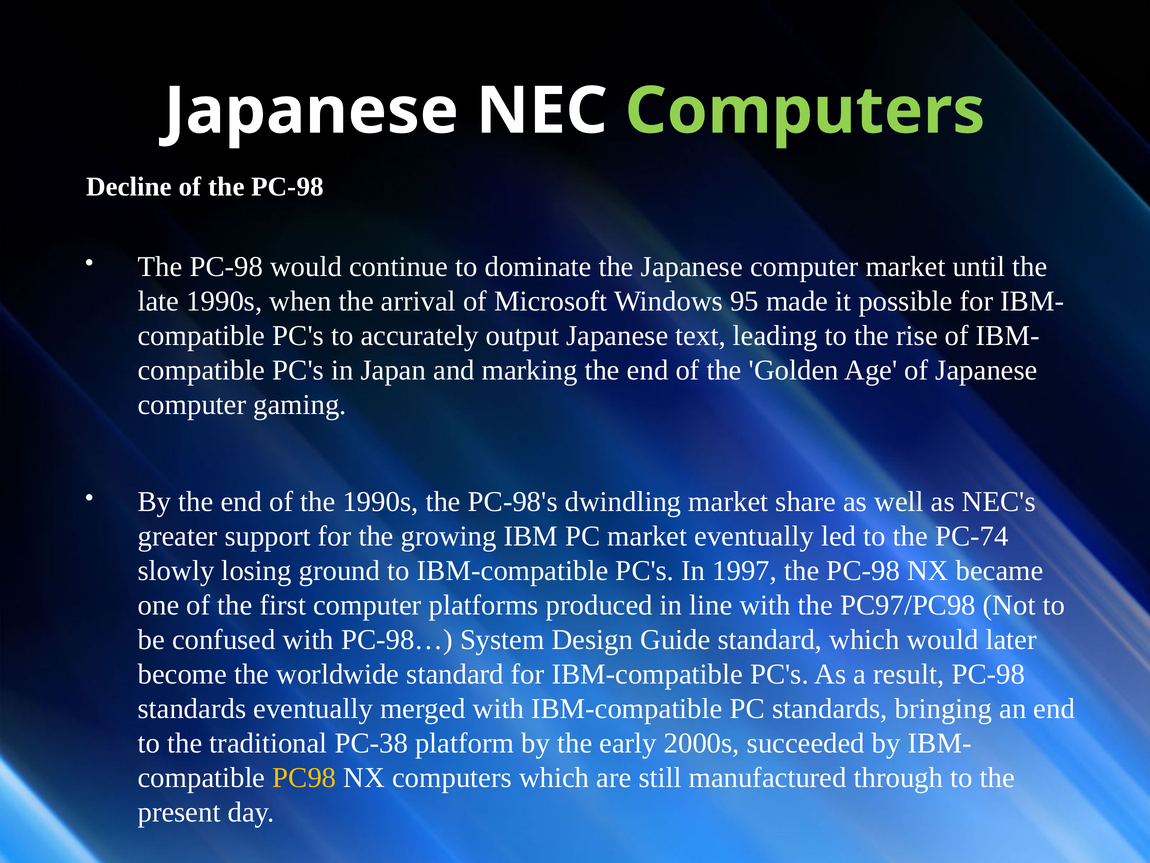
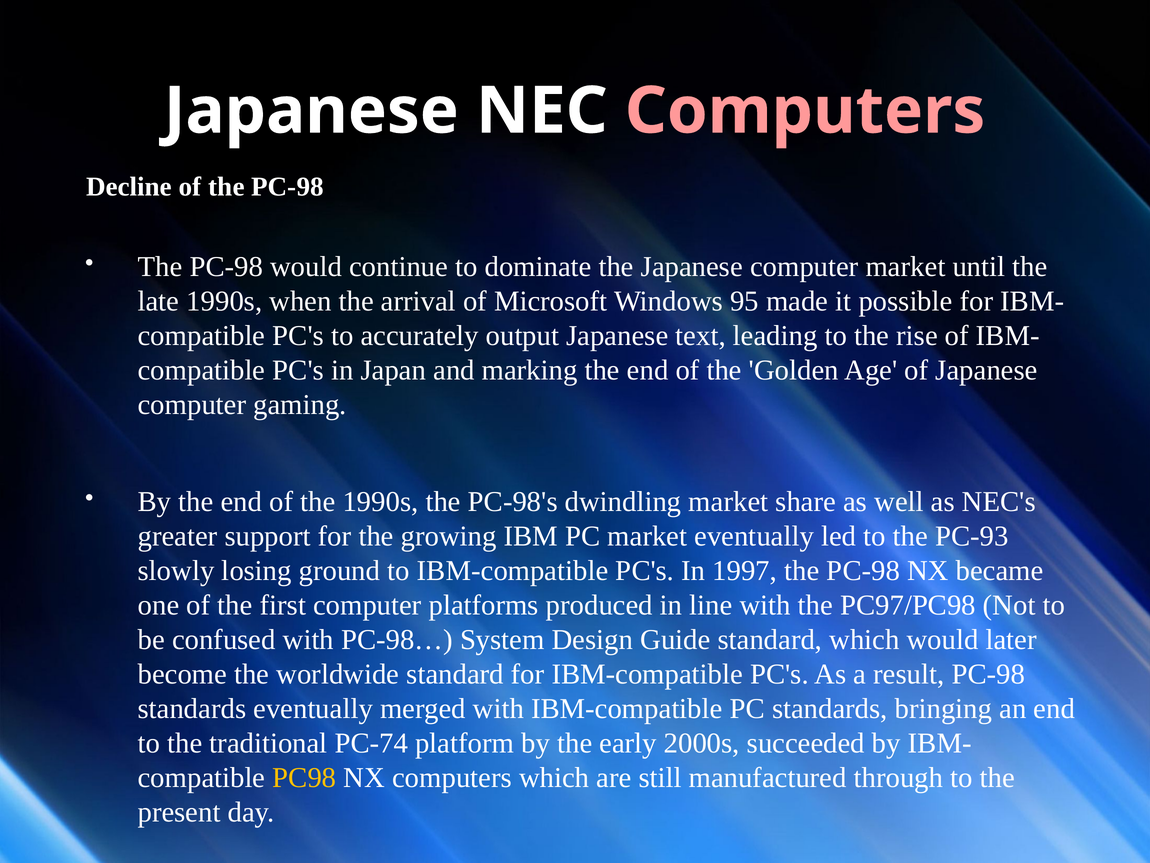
Computers at (805, 111) colour: light green -> pink
PC-74: PC-74 -> PC-93
PC-38: PC-38 -> PC-74
